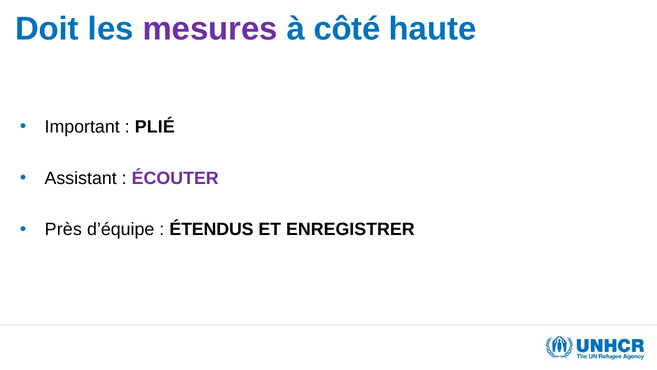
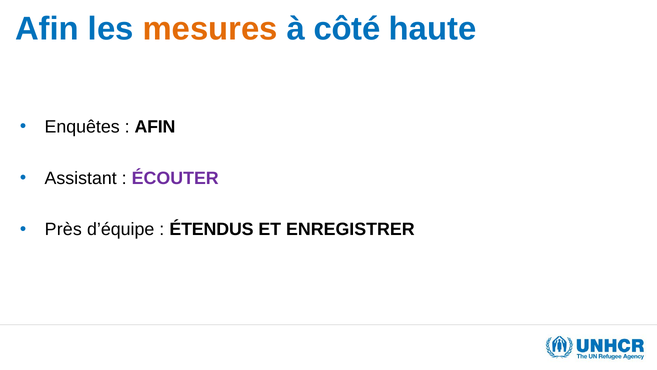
Doit at (47, 29): Doit -> Afin
mesures colour: purple -> orange
Important: Important -> Enquêtes
PLIÉ at (155, 127): PLIÉ -> AFIN
